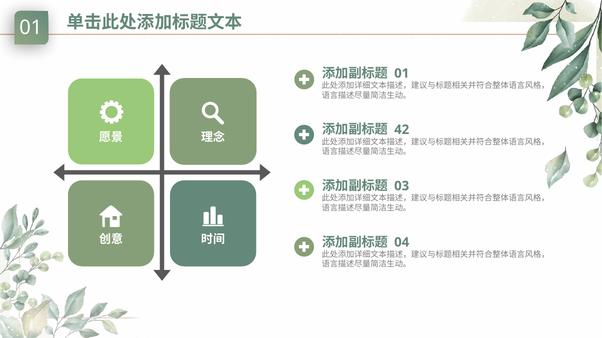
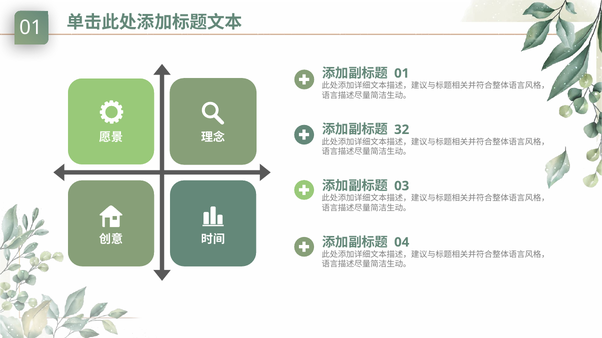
42: 42 -> 32
